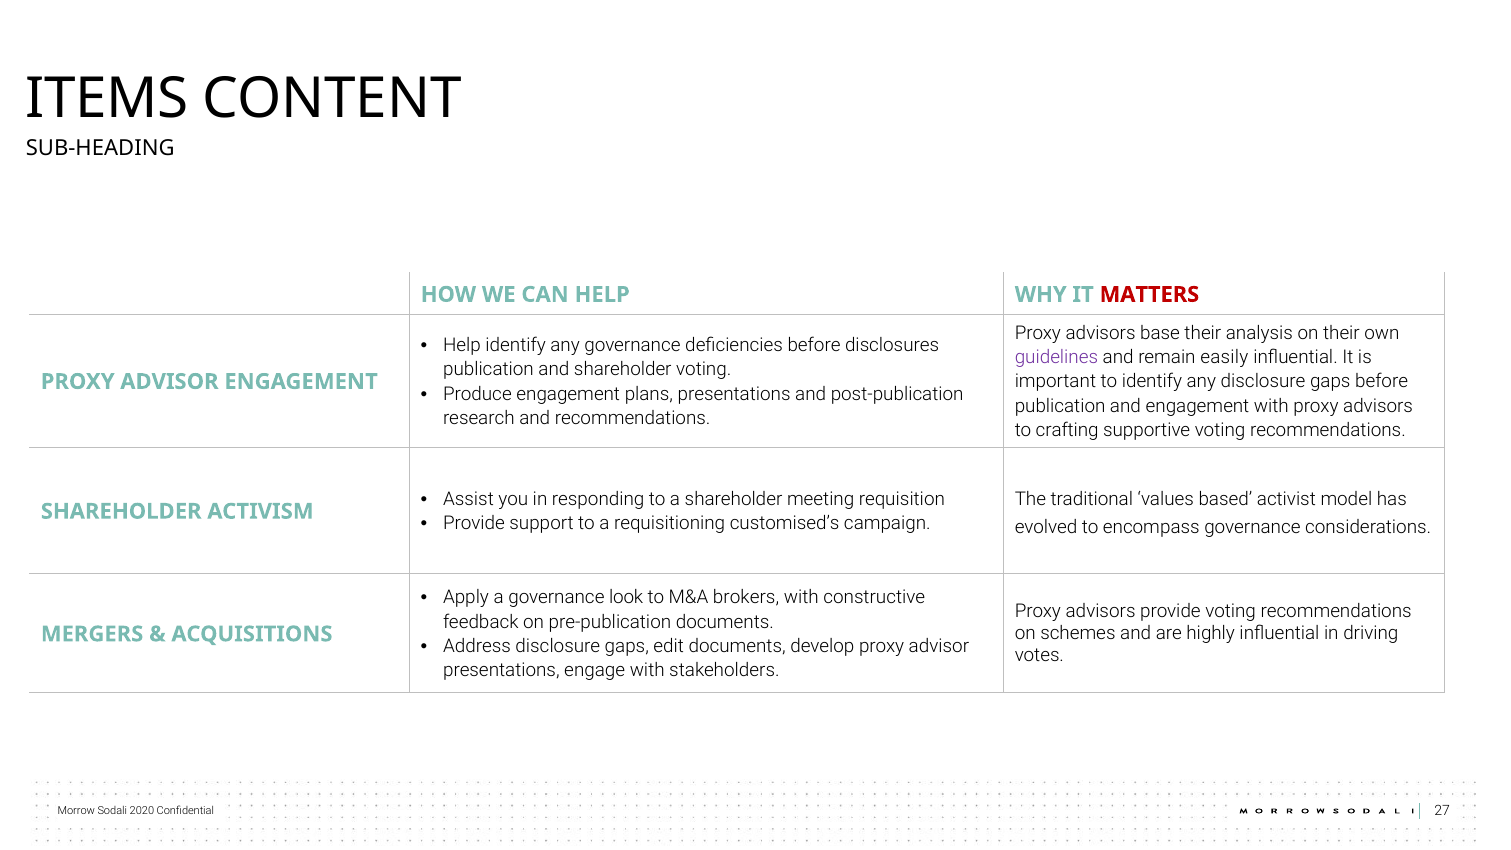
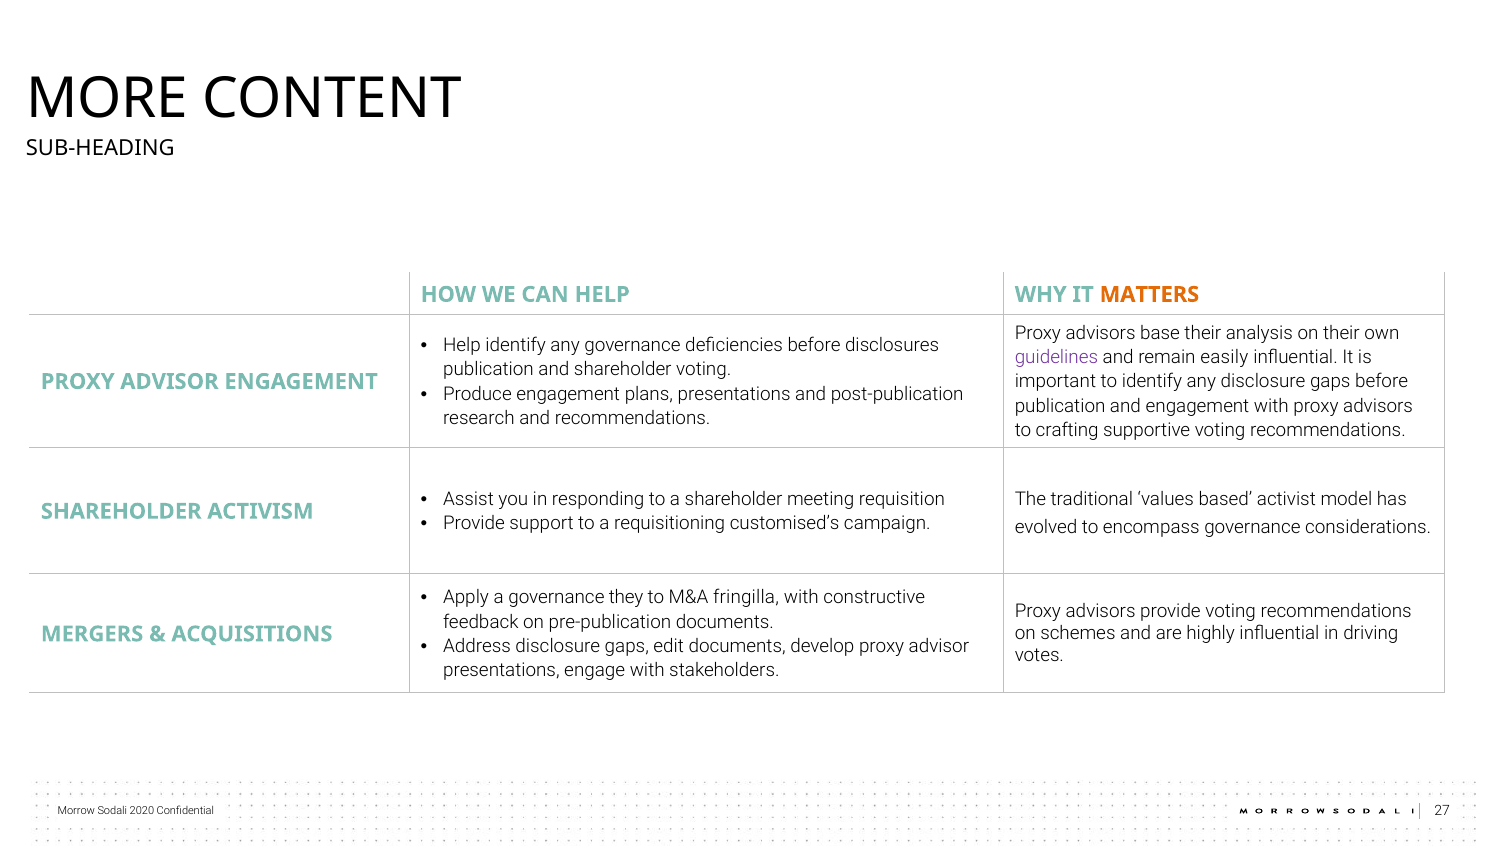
ITEMS: ITEMS -> MORE
MATTERS colour: red -> orange
look: look -> they
brokers: brokers -> fringilla
